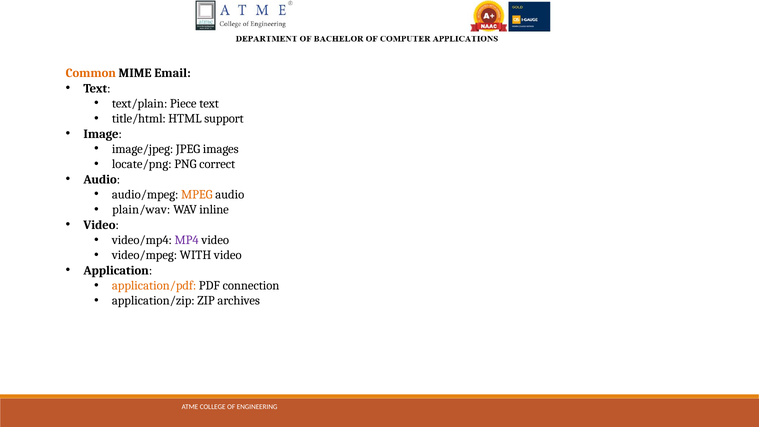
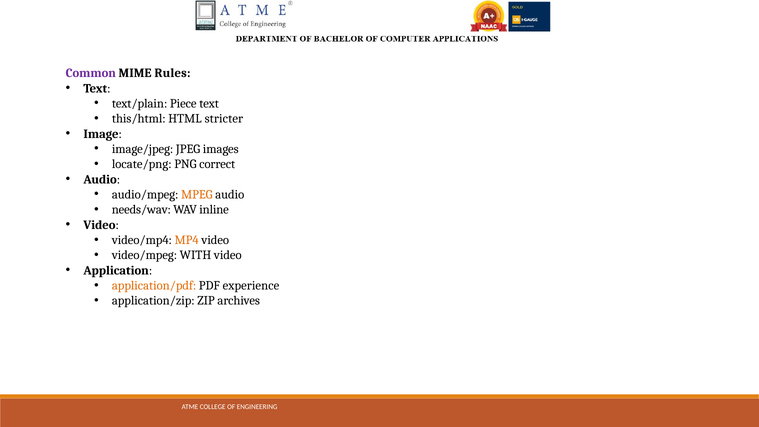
Common colour: orange -> purple
Email: Email -> Rules
title/html: title/html -> this/html
support: support -> stricter
plain/wav: plain/wav -> needs/wav
MP4 colour: purple -> orange
connection: connection -> experience
